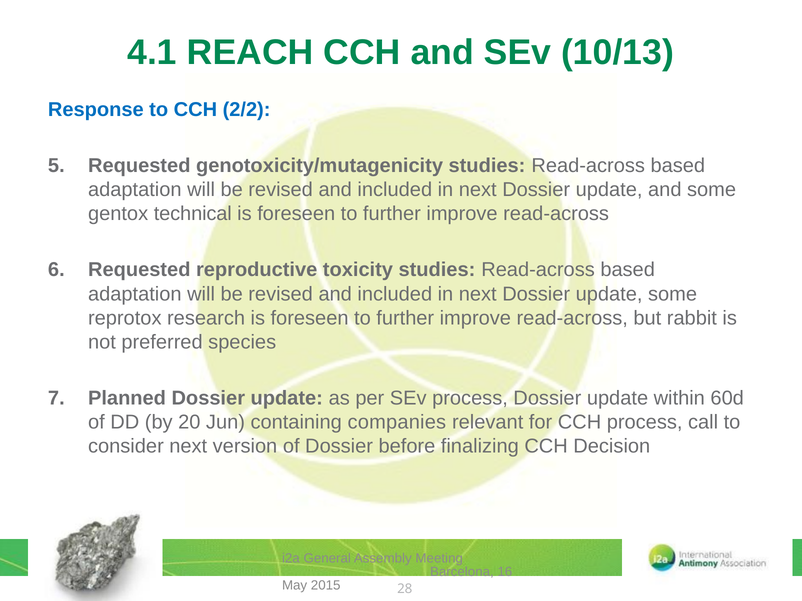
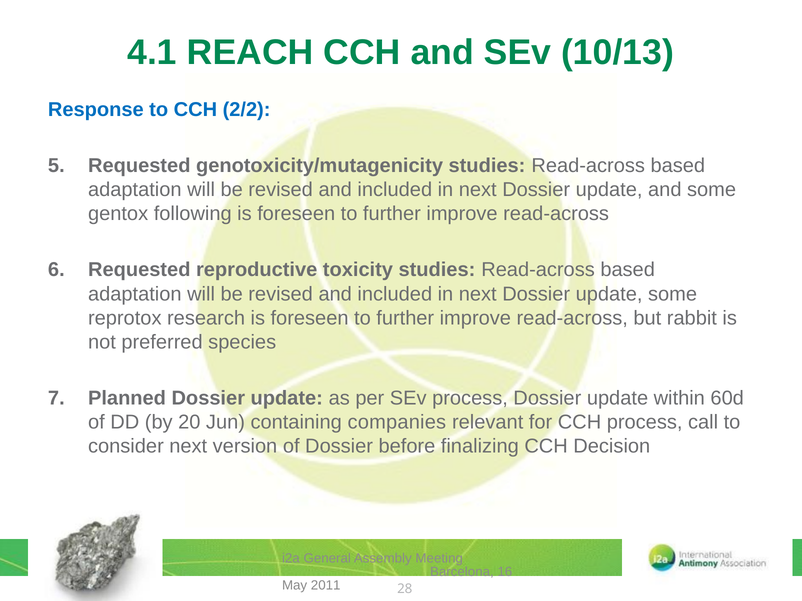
technical: technical -> following
2015: 2015 -> 2011
